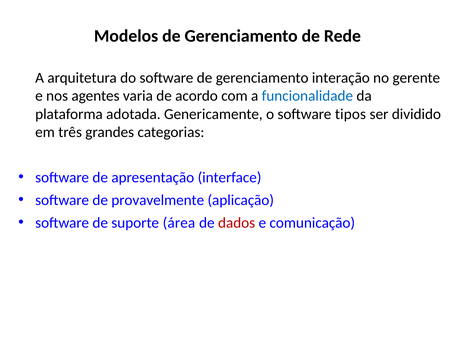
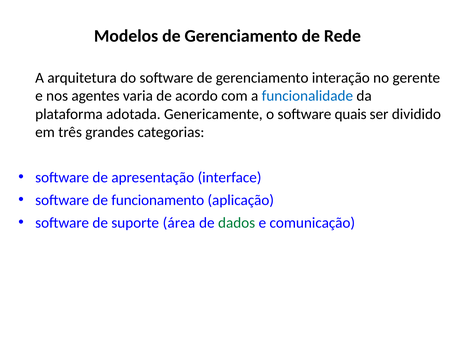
tipos: tipos -> quais
provavelmente: provavelmente -> funcionamento
dados colour: red -> green
